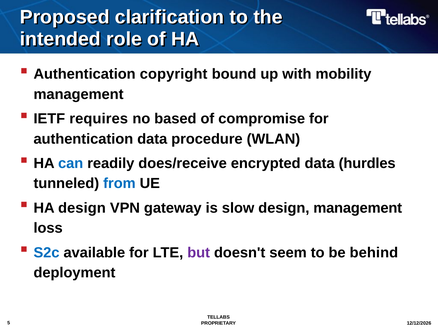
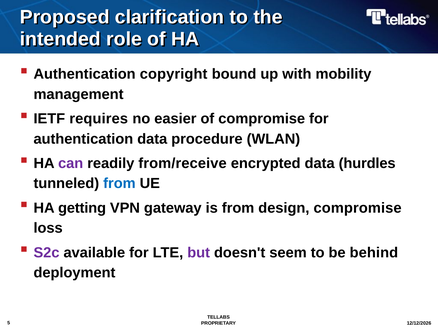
based: based -> easier
can colour: blue -> purple
does/receive: does/receive -> from/receive
HA design: design -> getting
is slow: slow -> from
design management: management -> compromise
S2c colour: blue -> purple
